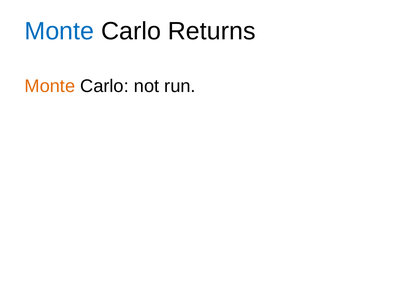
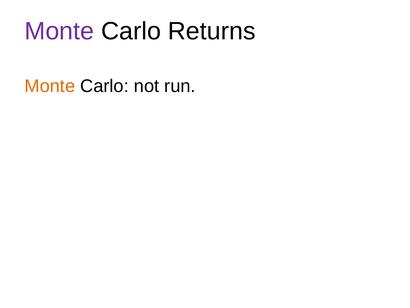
Monte at (59, 31) colour: blue -> purple
